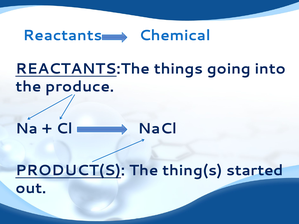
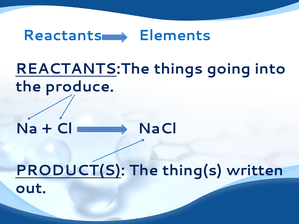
Chemical: Chemical -> Elements
started: started -> written
